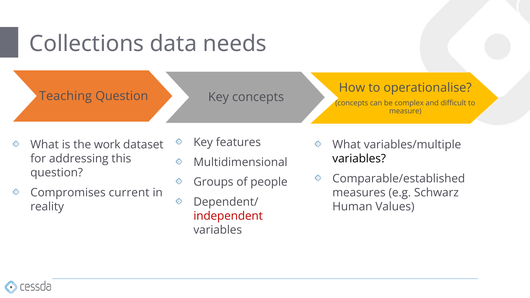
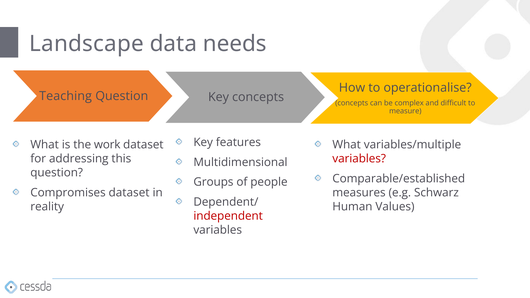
Collections: Collections -> Landscape
variables at (359, 159) colour: black -> red
Compromises current: current -> dataset
